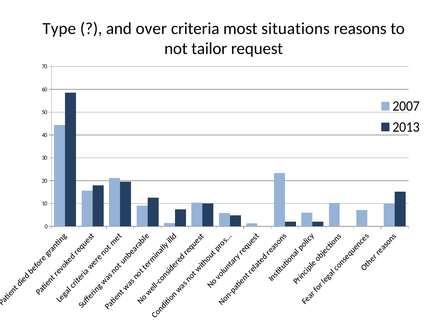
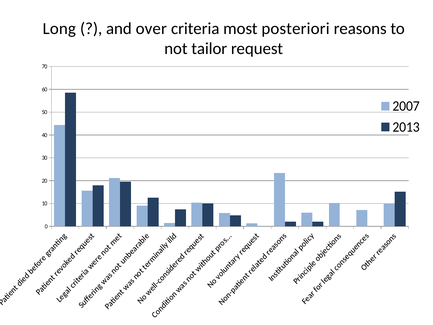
Type: Type -> Long
situations: situations -> posteriori
